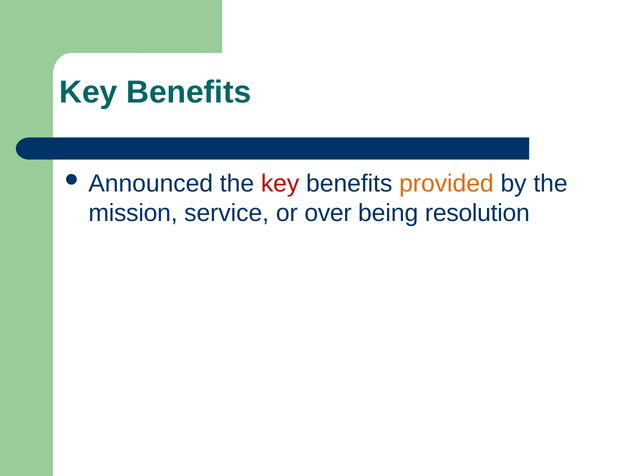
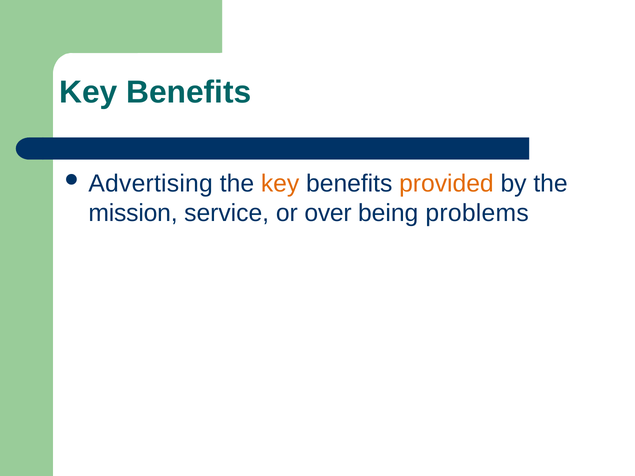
Announced: Announced -> Advertising
key at (280, 184) colour: red -> orange
resolution: resolution -> problems
